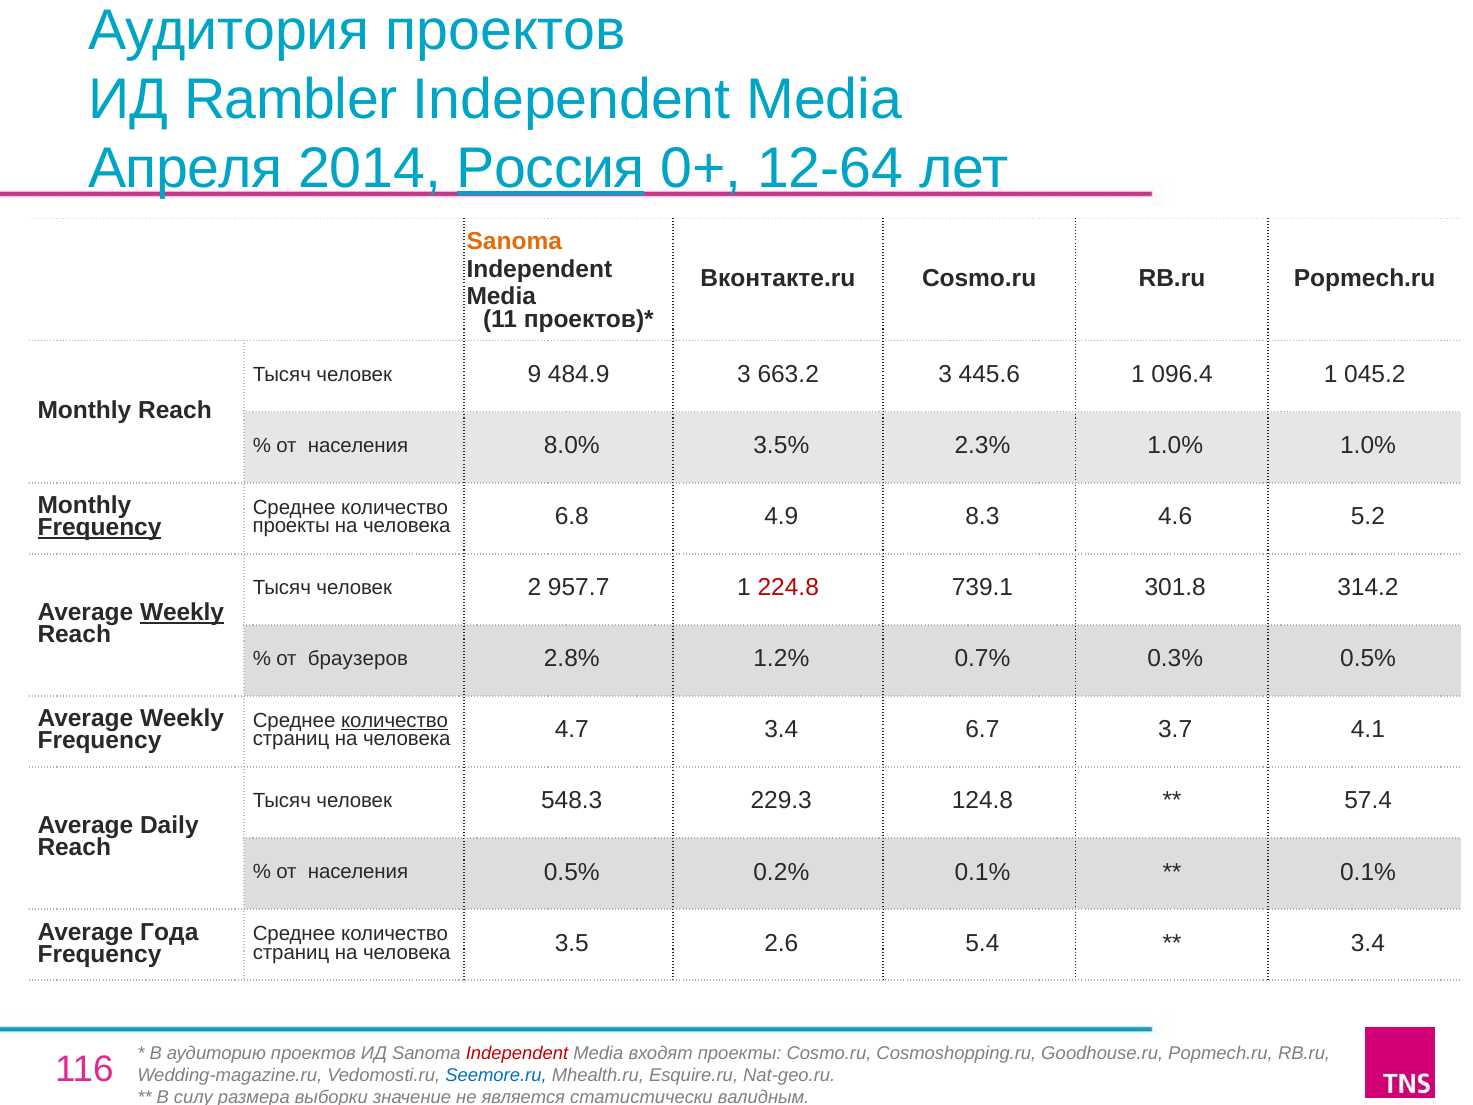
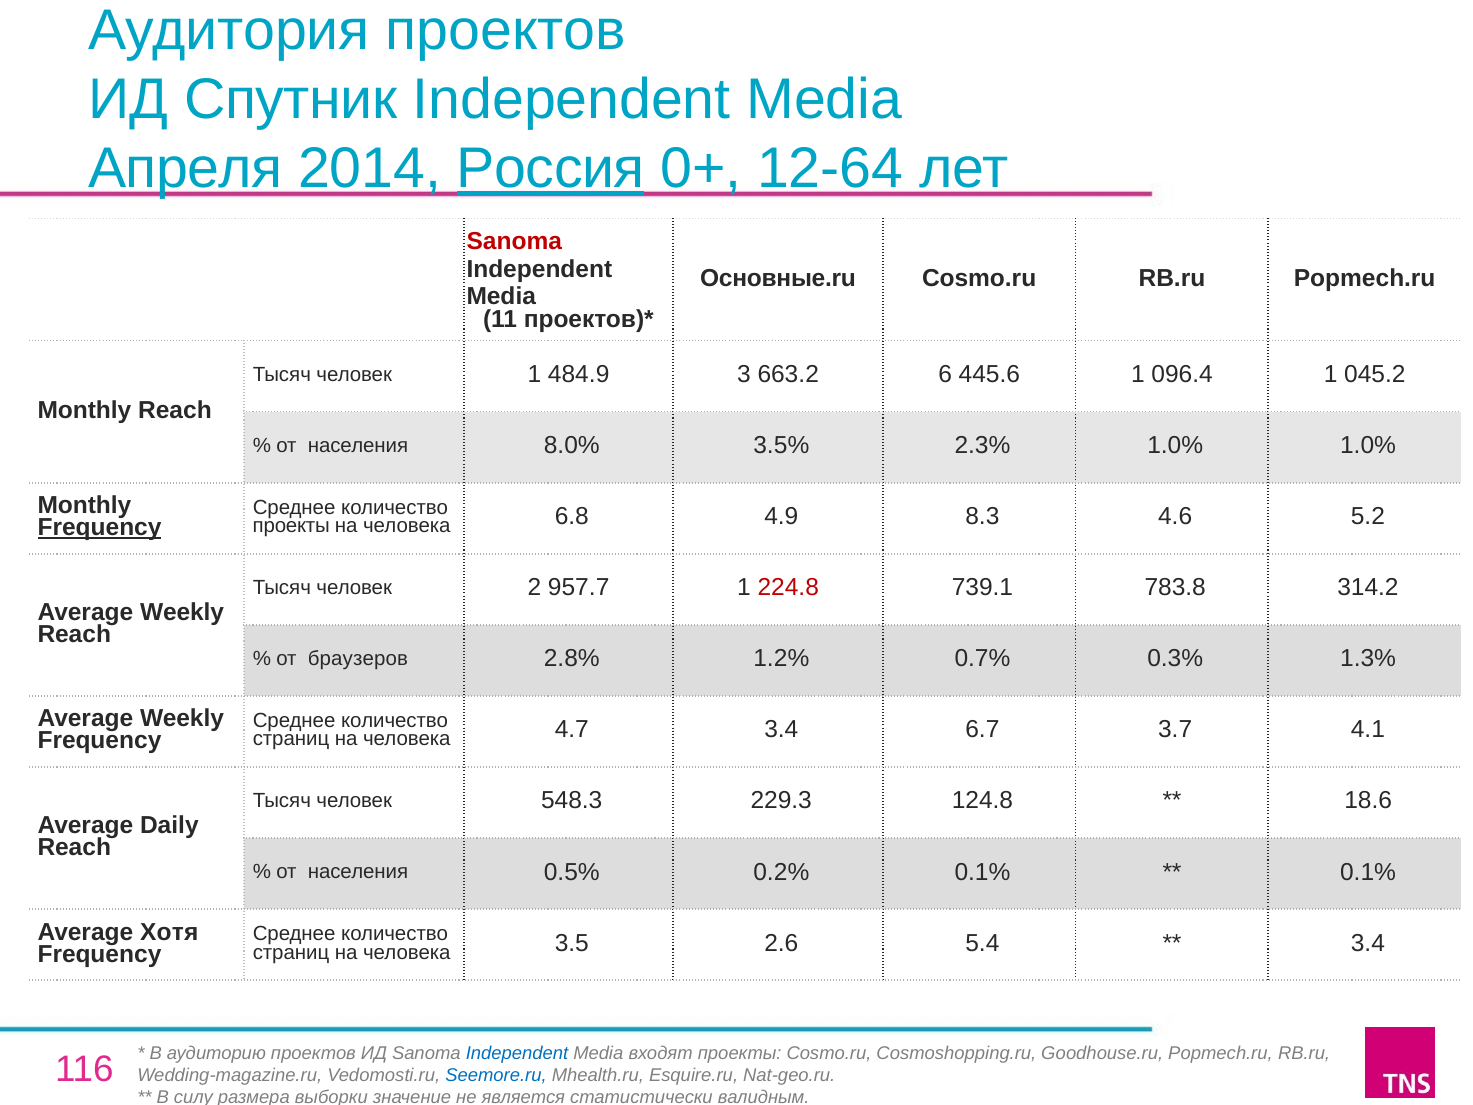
Rambler: Rambler -> Спутник
Sanoma at (514, 242) colour: orange -> red
Вконтакте.ru: Вконтакте.ru -> Основные.ru
человек 9: 9 -> 1
663.2 3: 3 -> 6
301.8: 301.8 -> 783.8
Weekly at (182, 612) underline: present -> none
0.3% 0.5%: 0.5% -> 1.3%
количество at (395, 721) underline: present -> none
57.4: 57.4 -> 18.6
Года: Года -> Хотя
Independent at (517, 1053) colour: red -> blue
